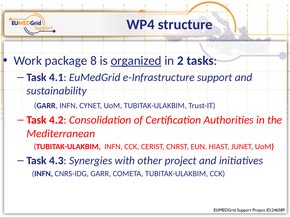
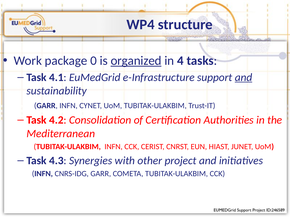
8: 8 -> 0
2: 2 -> 4
and at (244, 77) underline: none -> present
